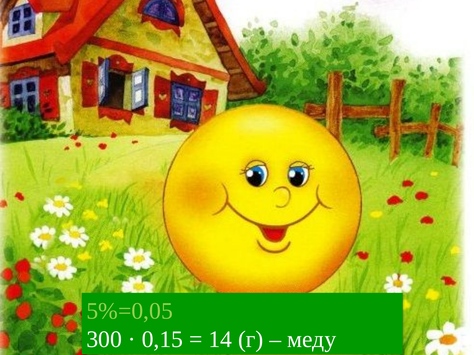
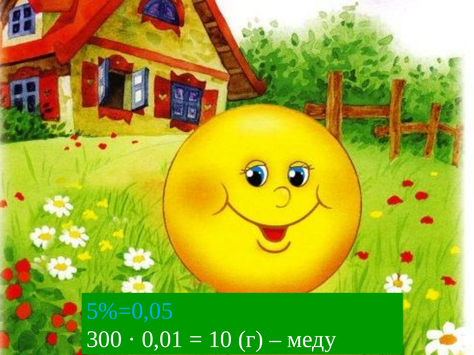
5%=0,05 colour: light green -> light blue
0,15: 0,15 -> 0,01
14: 14 -> 10
